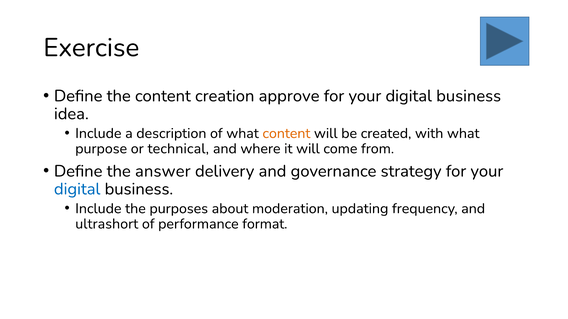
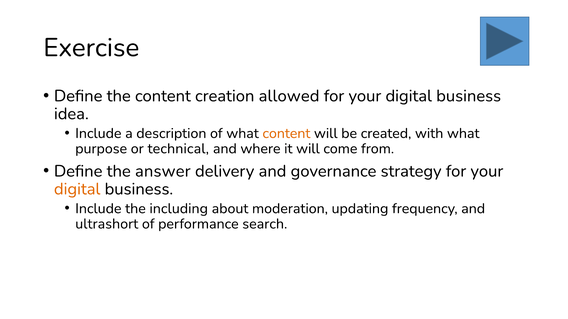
approve: approve -> allowed
digital at (77, 189) colour: blue -> orange
purposes: purposes -> including
format: format -> search
